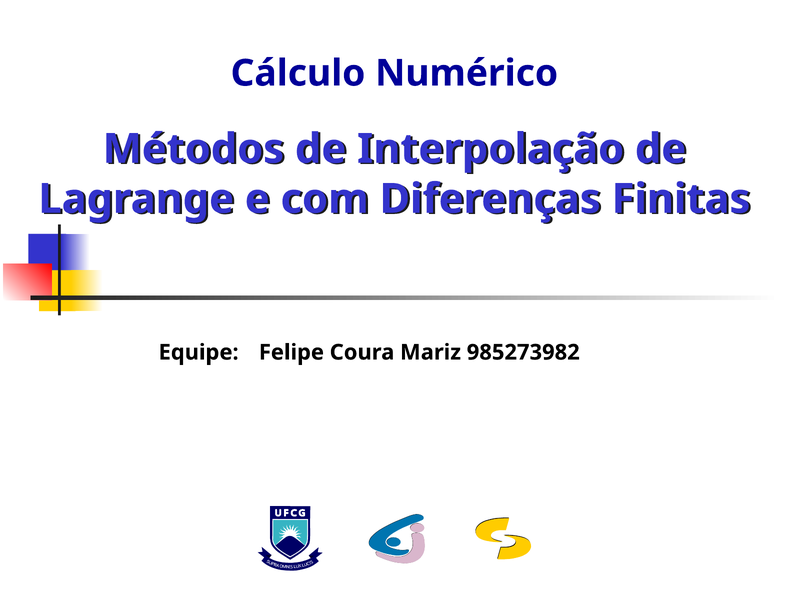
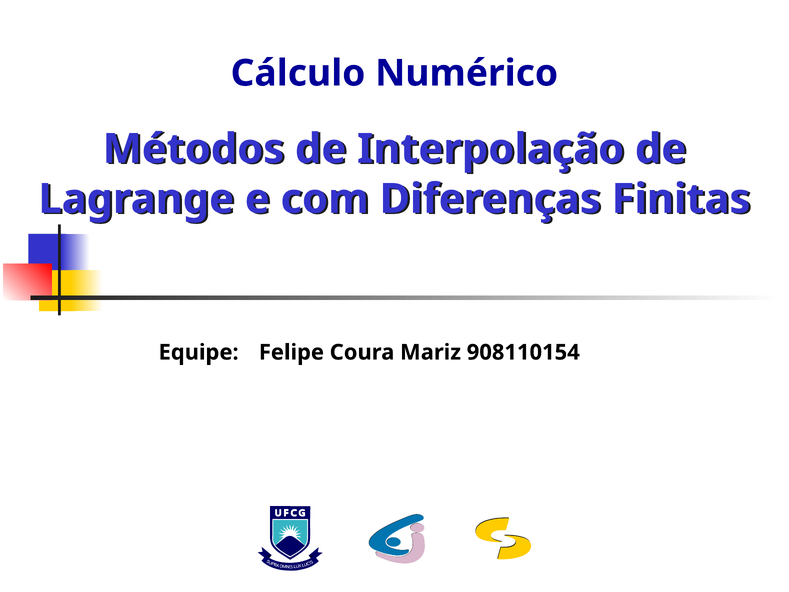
985273982: 985273982 -> 908110154
